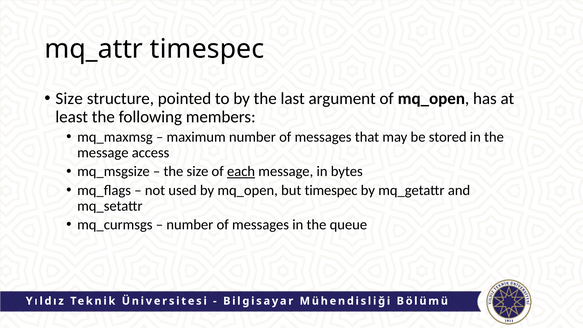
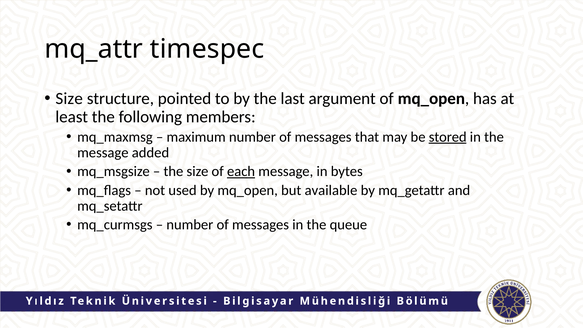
stored underline: none -> present
access: access -> added
but timespec: timespec -> available
